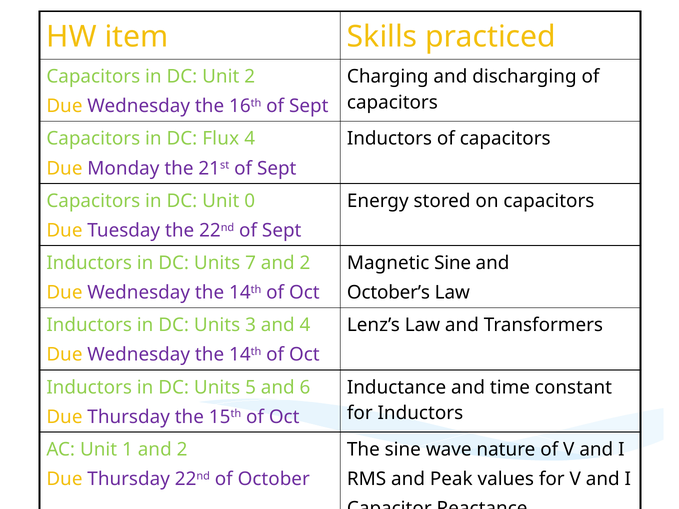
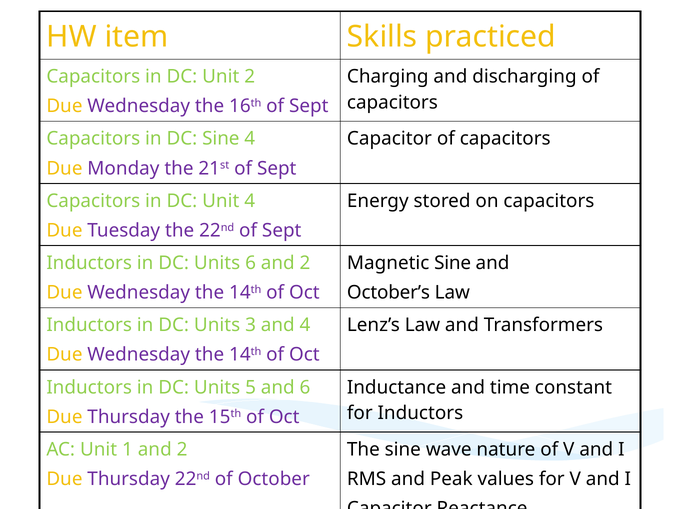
DC Flux: Flux -> Sine
Inductors at (389, 139): Inductors -> Capacitor
Unit 0: 0 -> 4
Units 7: 7 -> 6
